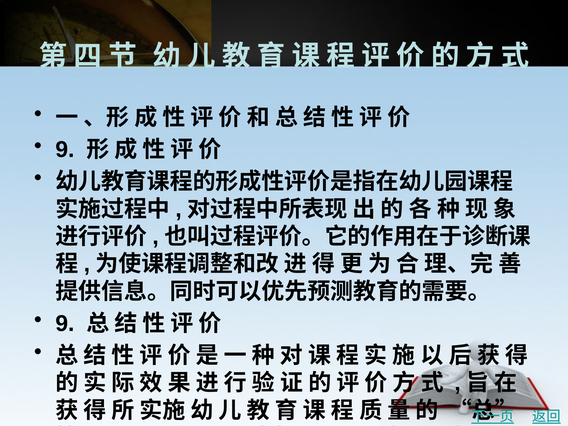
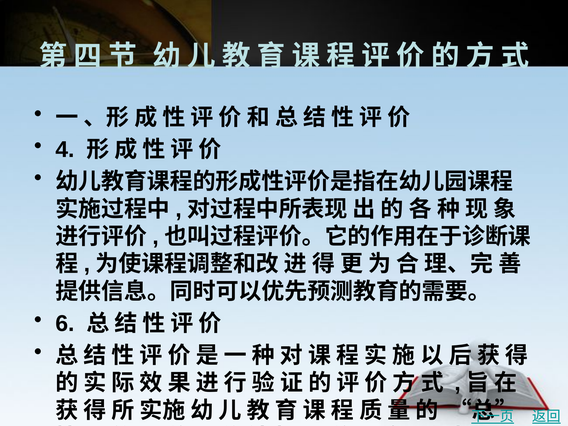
9 at (65, 150): 9 -> 4
9 at (65, 324): 9 -> 6
